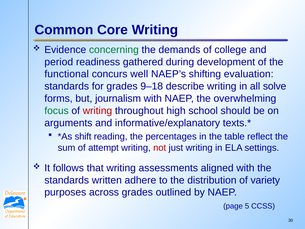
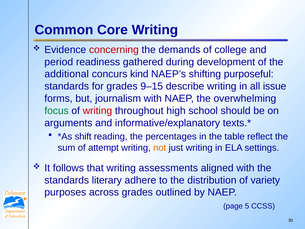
concerning colour: green -> red
functional: functional -> additional
well: well -> kind
evaluation: evaluation -> purposeful
9–18: 9–18 -> 9–15
solve: solve -> issue
not colour: red -> orange
written: written -> literary
